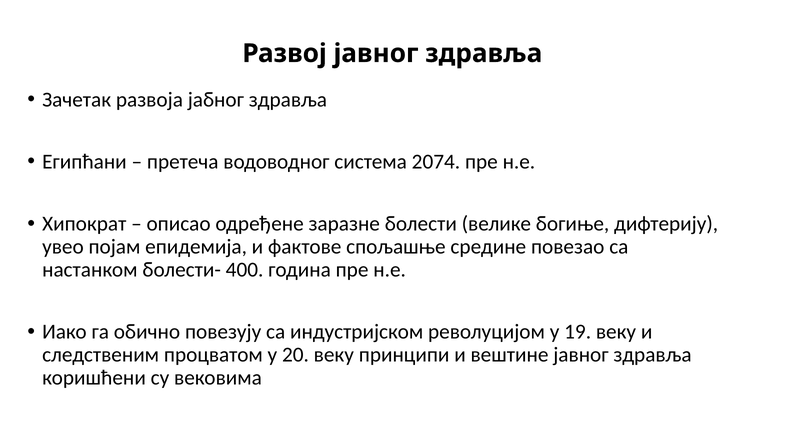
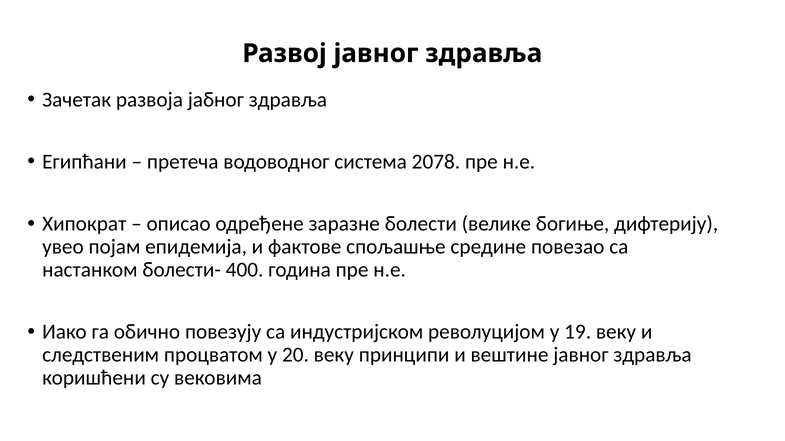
2074: 2074 -> 2078
